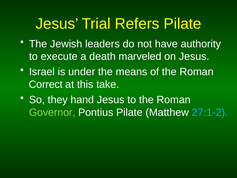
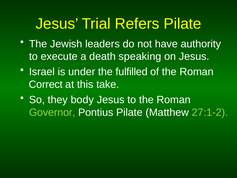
marveled: marveled -> speaking
means: means -> fulfilled
hand: hand -> body
27:1-2 colour: light blue -> light green
